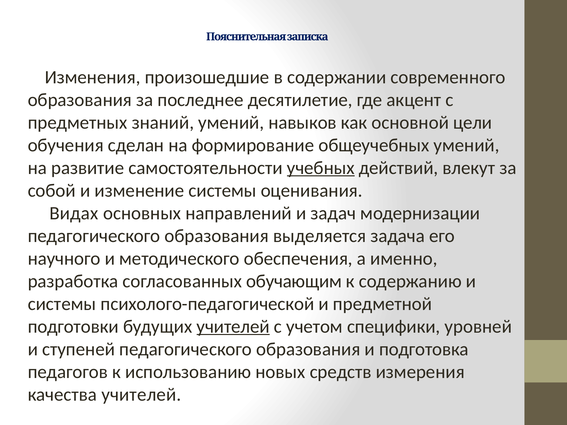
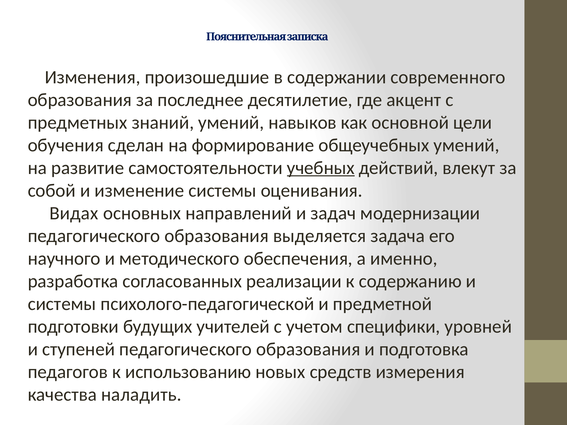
обучающим: обучающим -> реализации
учителей at (233, 327) underline: present -> none
качества учителей: учителей -> наладить
